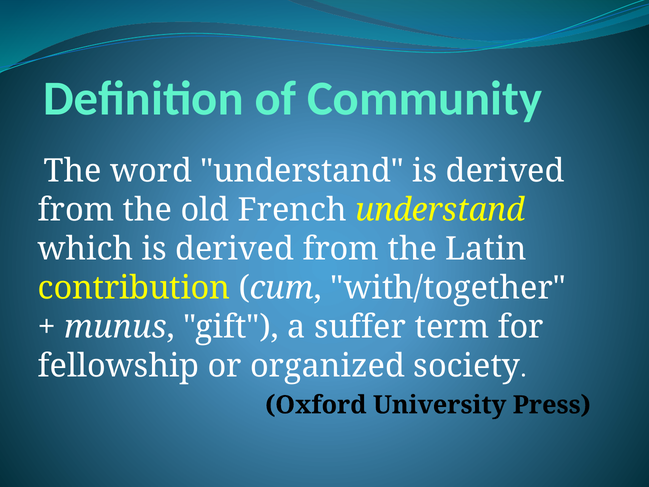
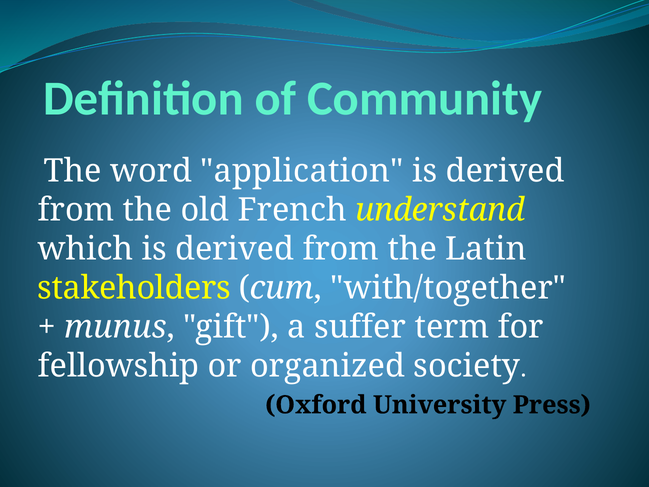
word understand: understand -> application
contribution: contribution -> stakeholders
